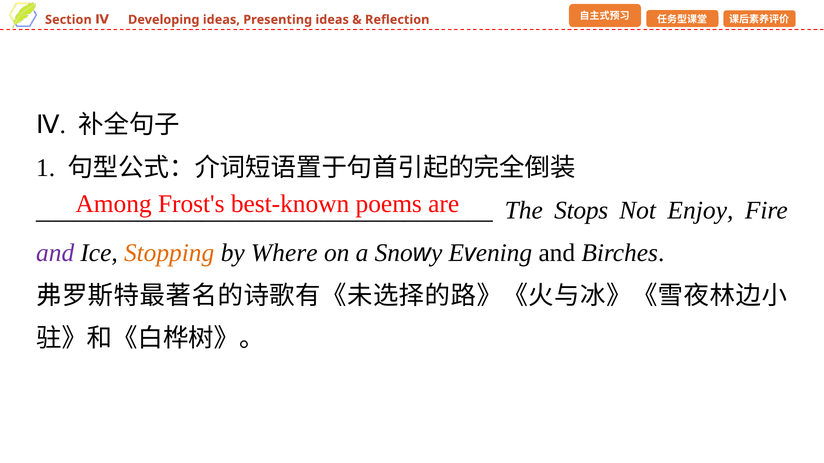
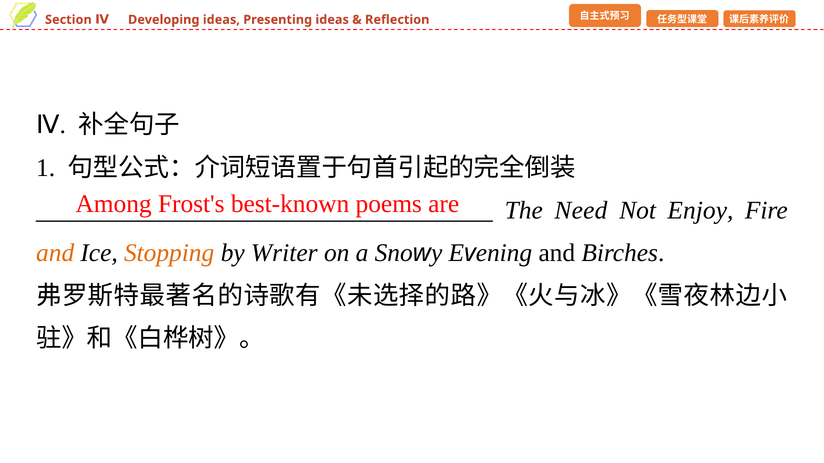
Stops: Stops -> Need
and at (55, 253) colour: purple -> orange
Where: Where -> Writer
